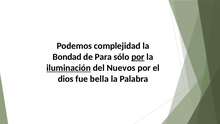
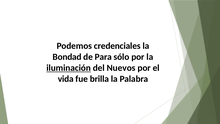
complejidad: complejidad -> credenciales
por at (138, 57) underline: present -> none
dios: dios -> vida
bella: bella -> brilla
